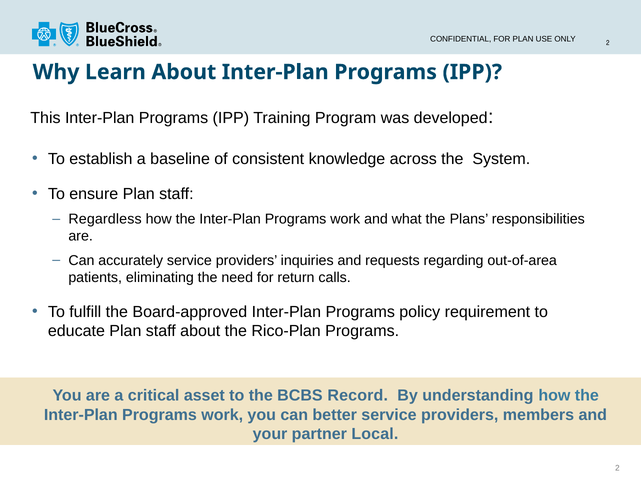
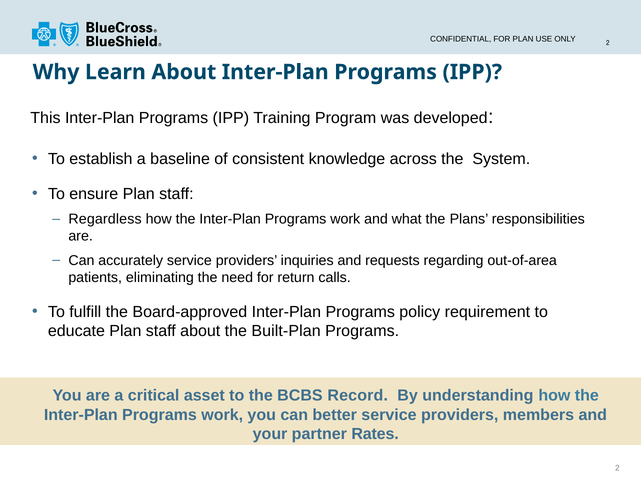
Rico-Plan: Rico-Plan -> Built-Plan
Local: Local -> Rates
